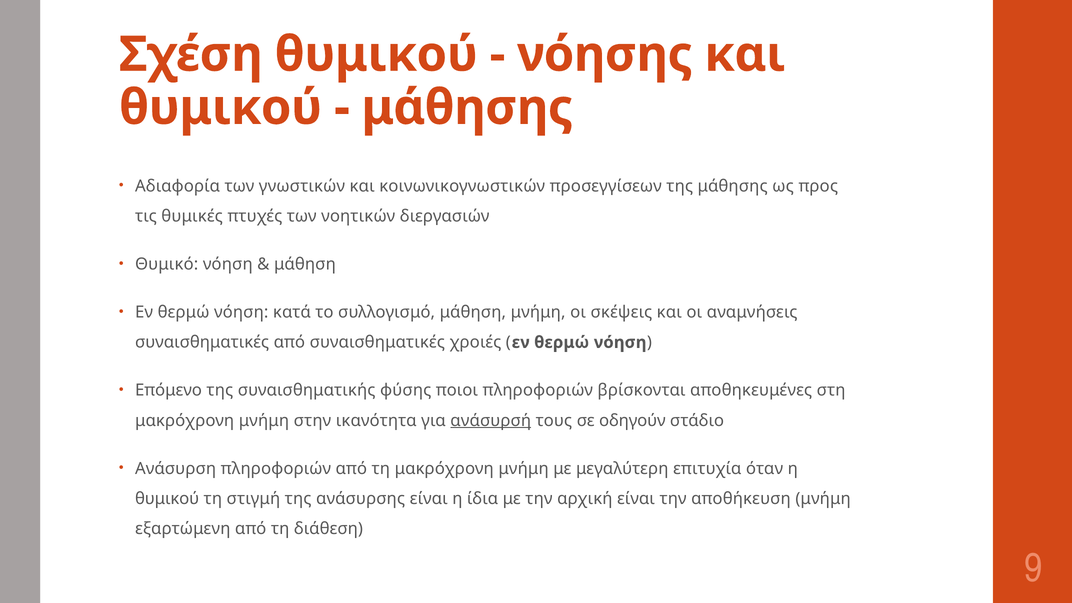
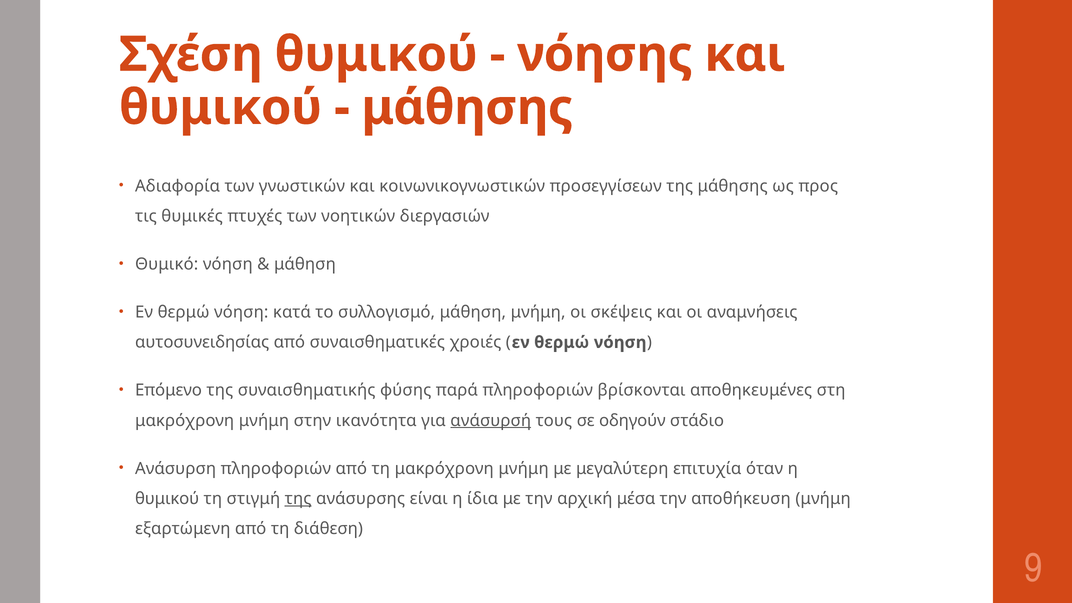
συναισθηματικές at (202, 342): συναισθηματικές -> αυτοσυνειδησίας
ποιοι: ποιοι -> παρά
της at (298, 499) underline: none -> present
αρχική είναι: είναι -> μέσα
